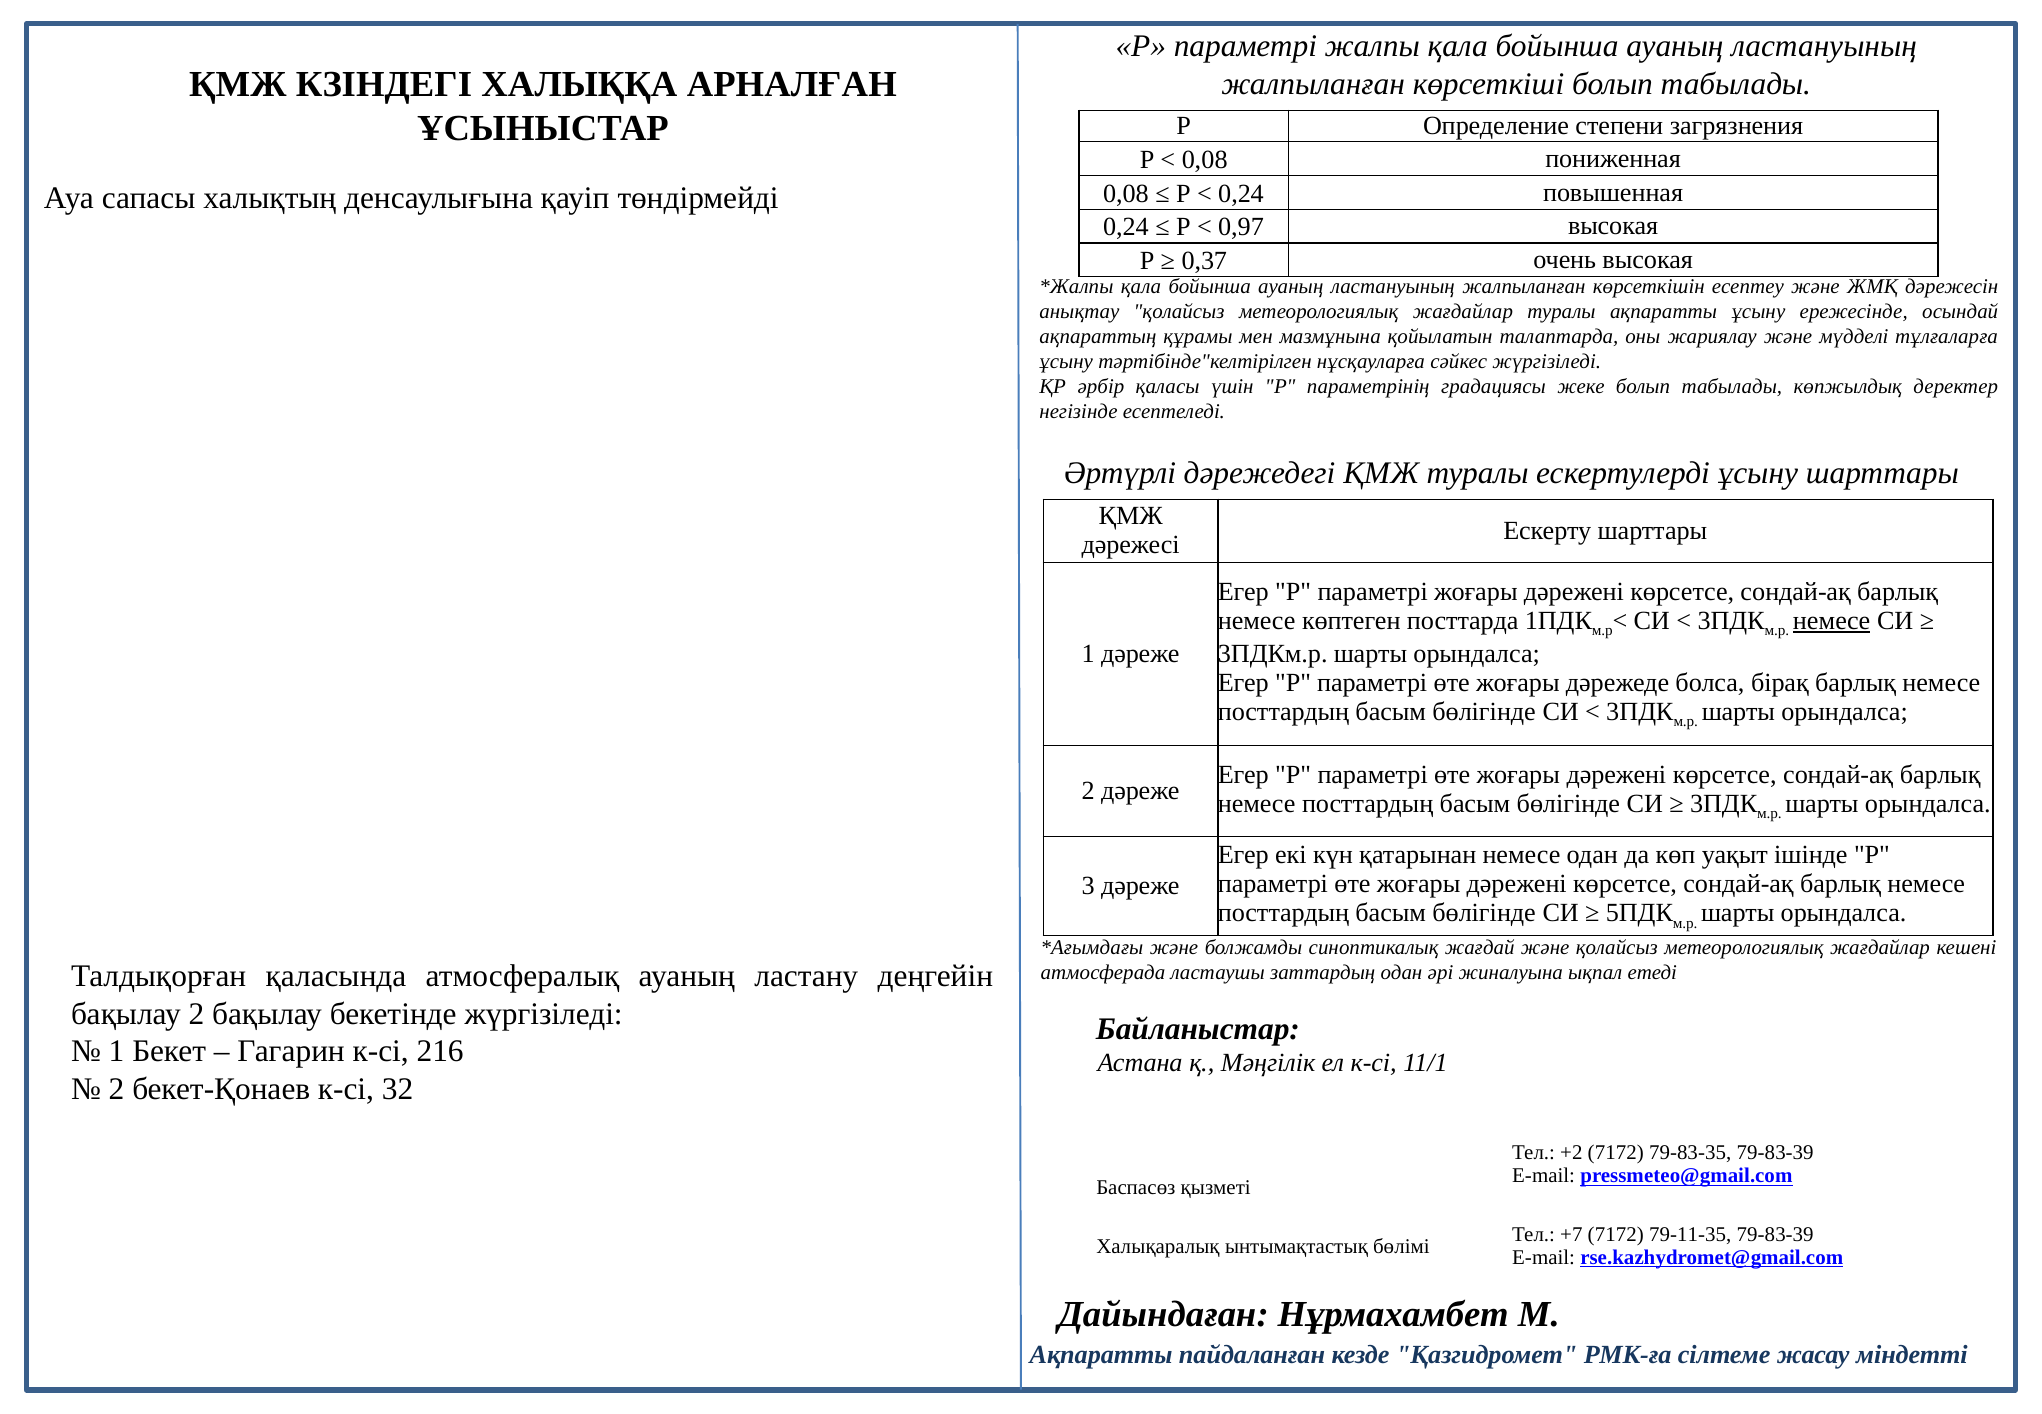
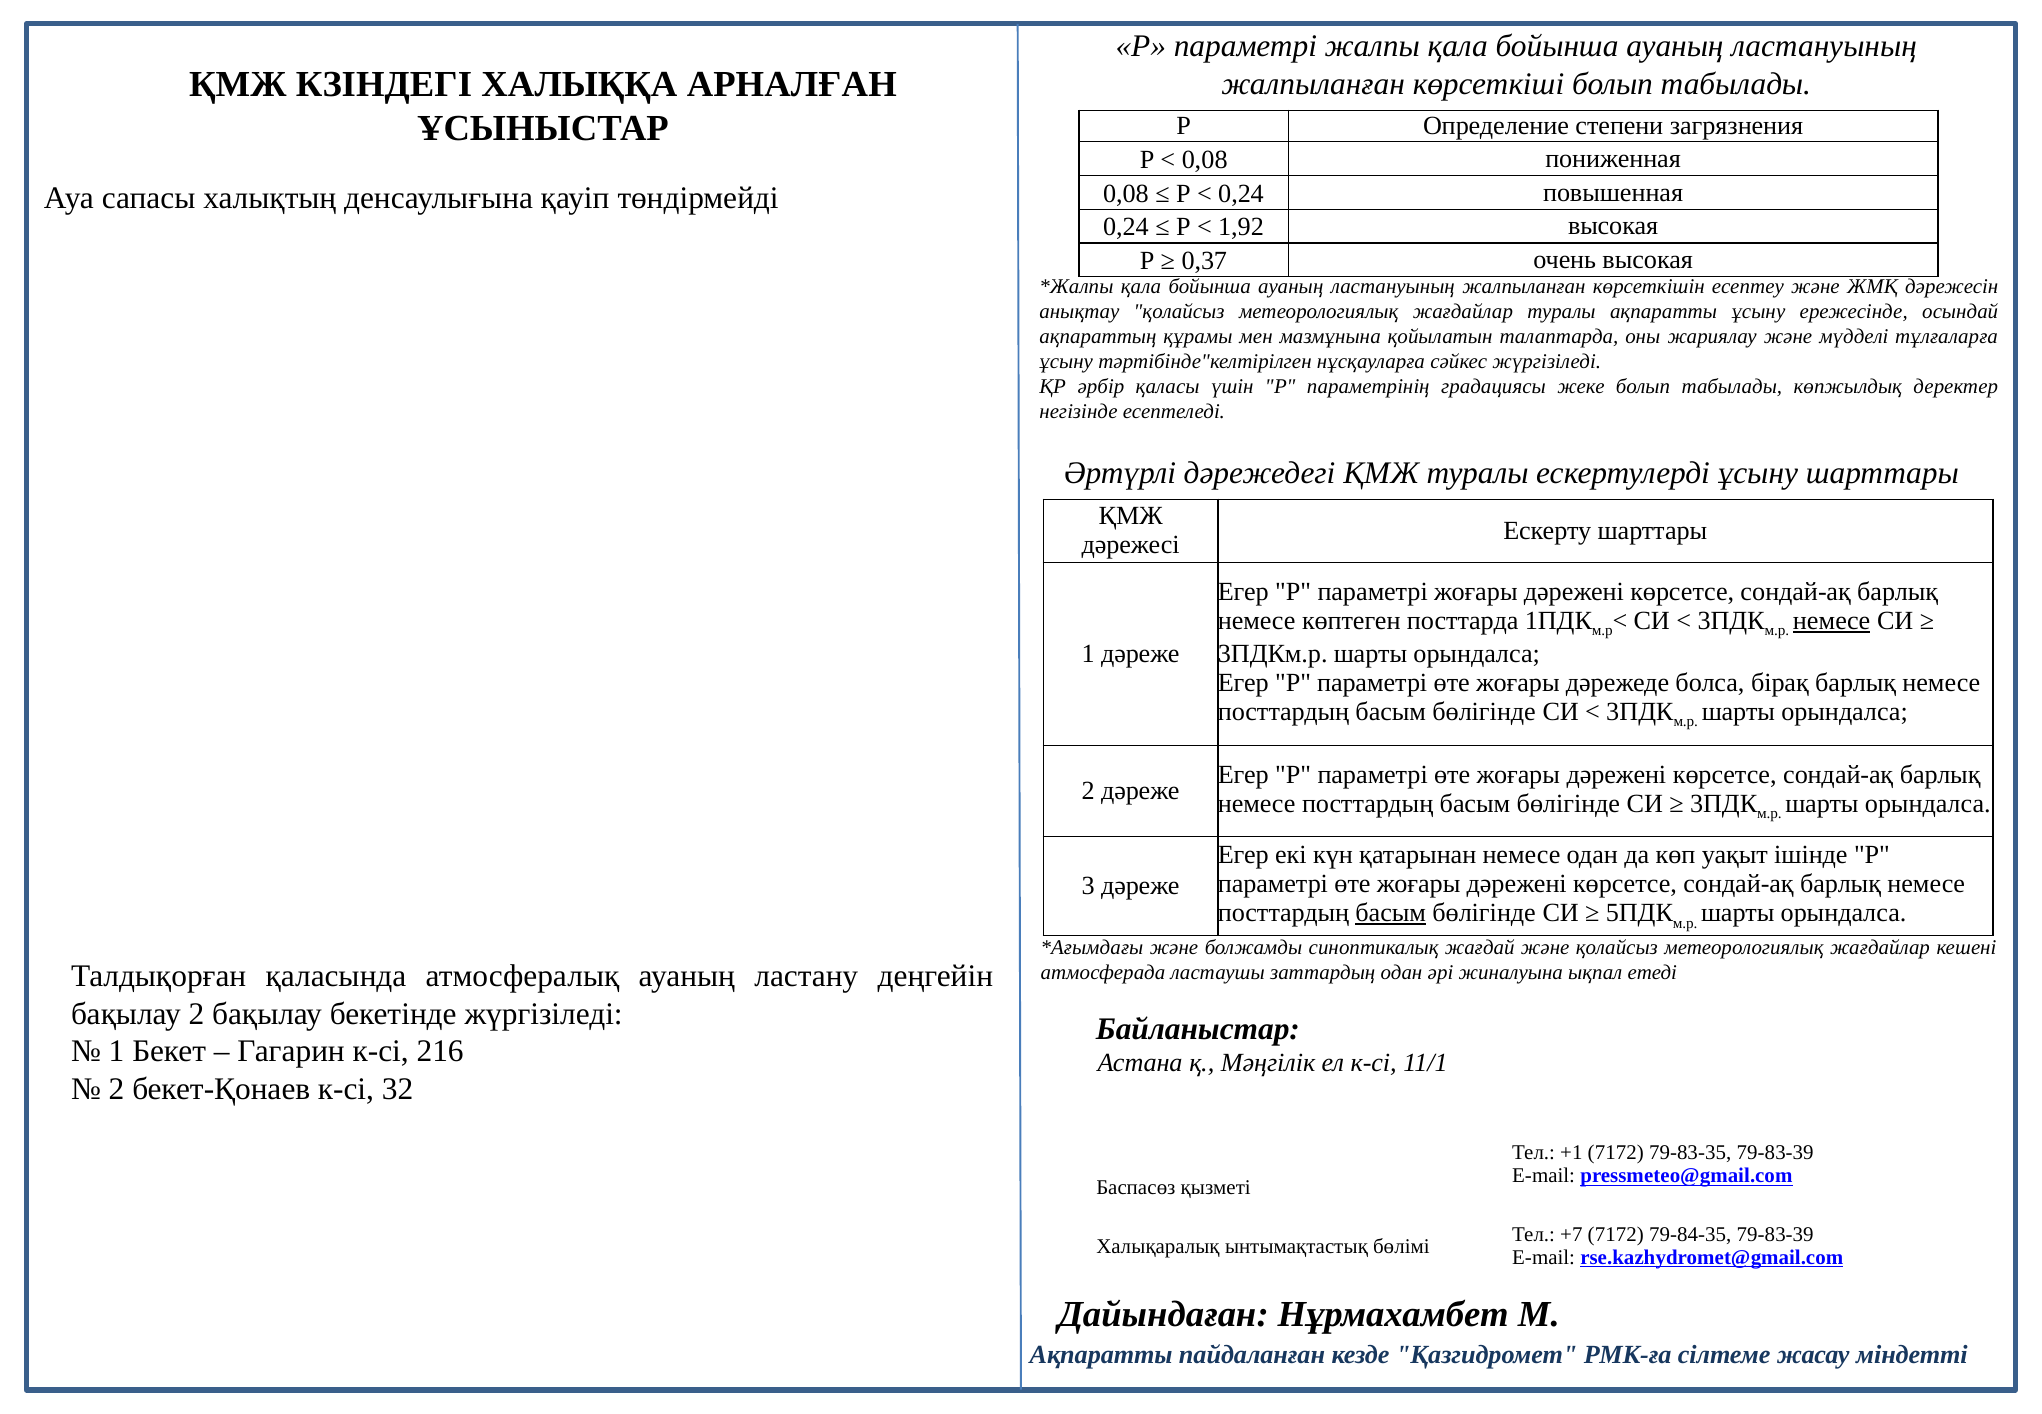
0,97: 0,97 -> 1,92
басым at (1391, 913) underline: none -> present
+2: +2 -> +1
79-11-35: 79-11-35 -> 79-84-35
